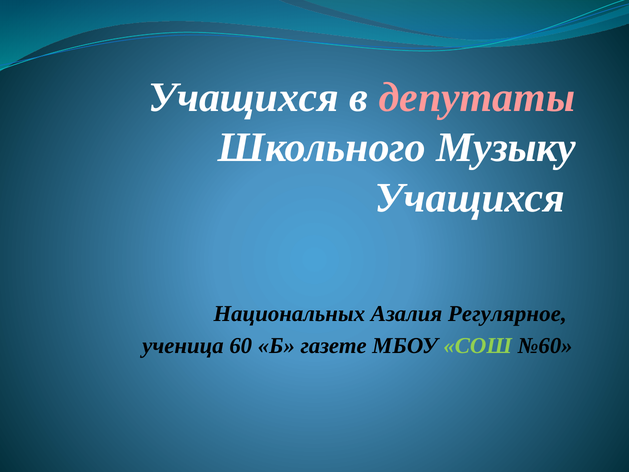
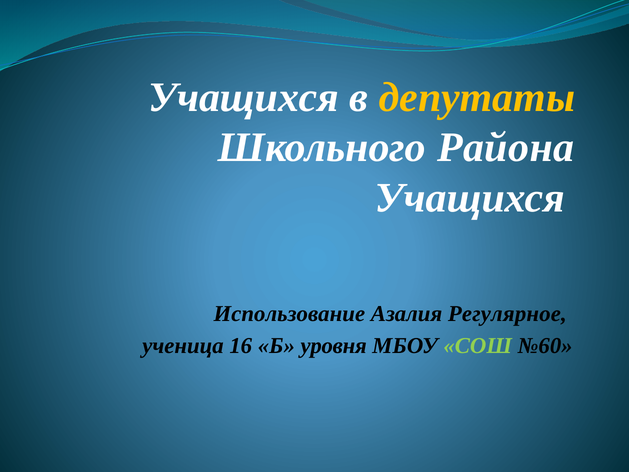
депутаты colour: pink -> yellow
Музыку: Музыку -> Района
Национальных: Национальных -> Использование
60: 60 -> 16
газете: газете -> уровня
